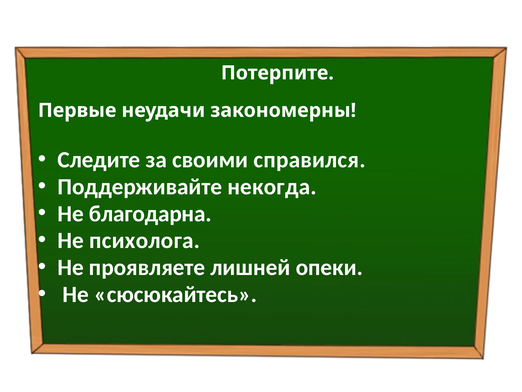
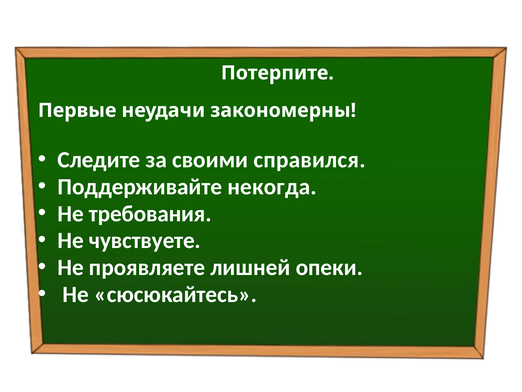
благодарна: благодарна -> требования
психолога: психолога -> чувствуете
